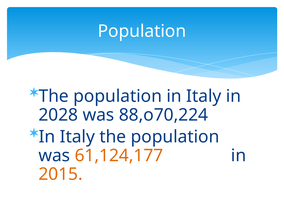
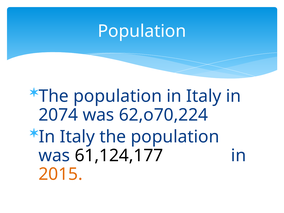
2028: 2028 -> 2074
88,o70,224: 88,o70,224 -> 62,o70,224
61,124,177 colour: orange -> black
